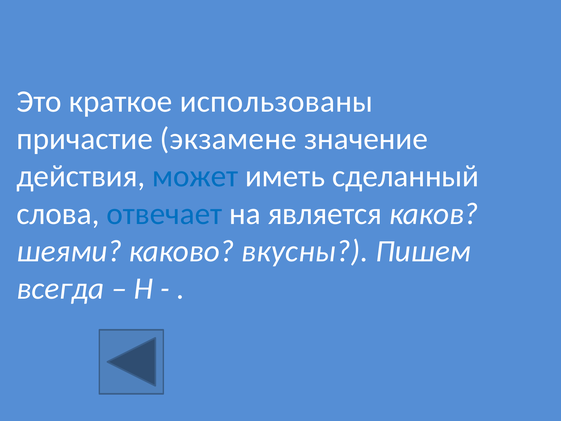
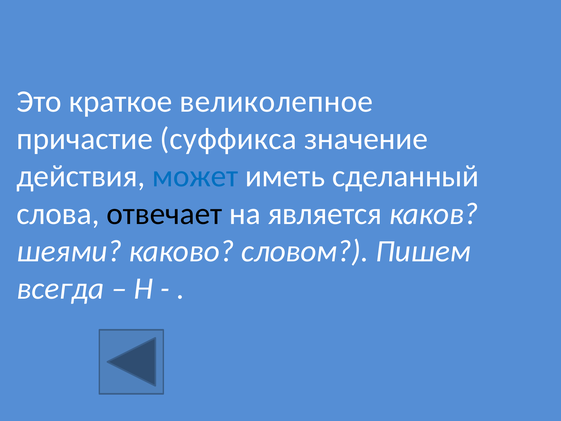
использованы: использованы -> великолепное
экзамене: экзамене -> суффикса
отвечает colour: blue -> black
вкусны: вкусны -> словом
